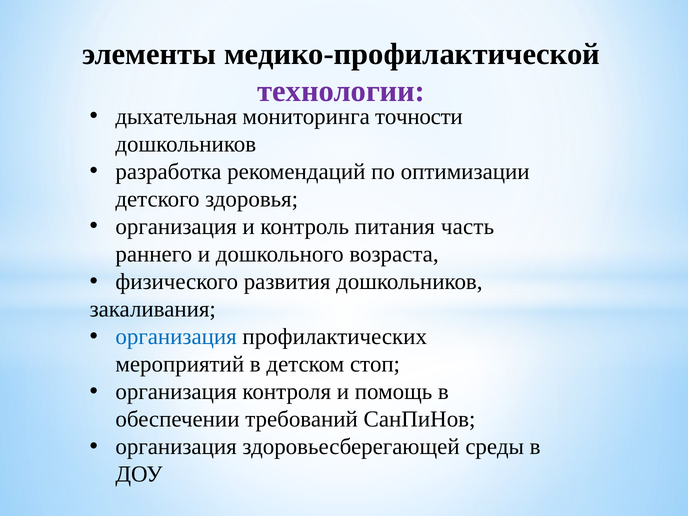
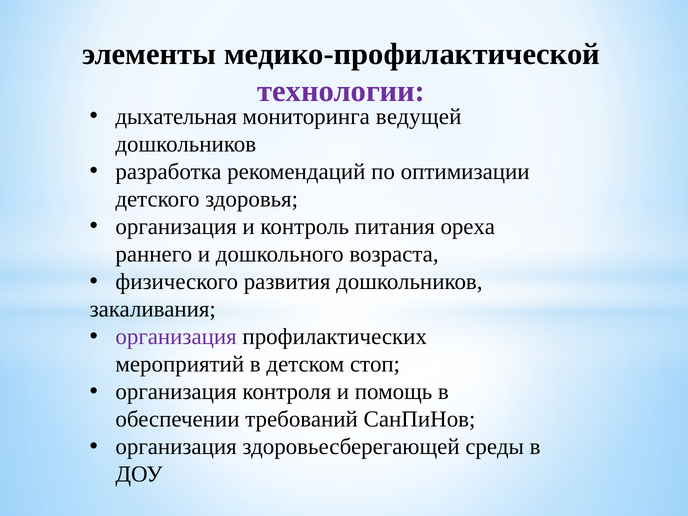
точности: точности -> ведущей
часть: часть -> ореха
организация at (176, 337) colour: blue -> purple
